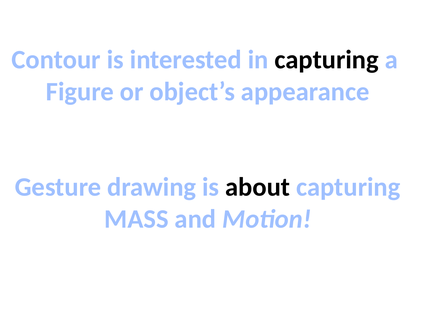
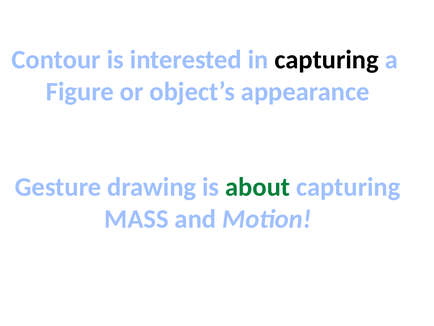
about colour: black -> green
